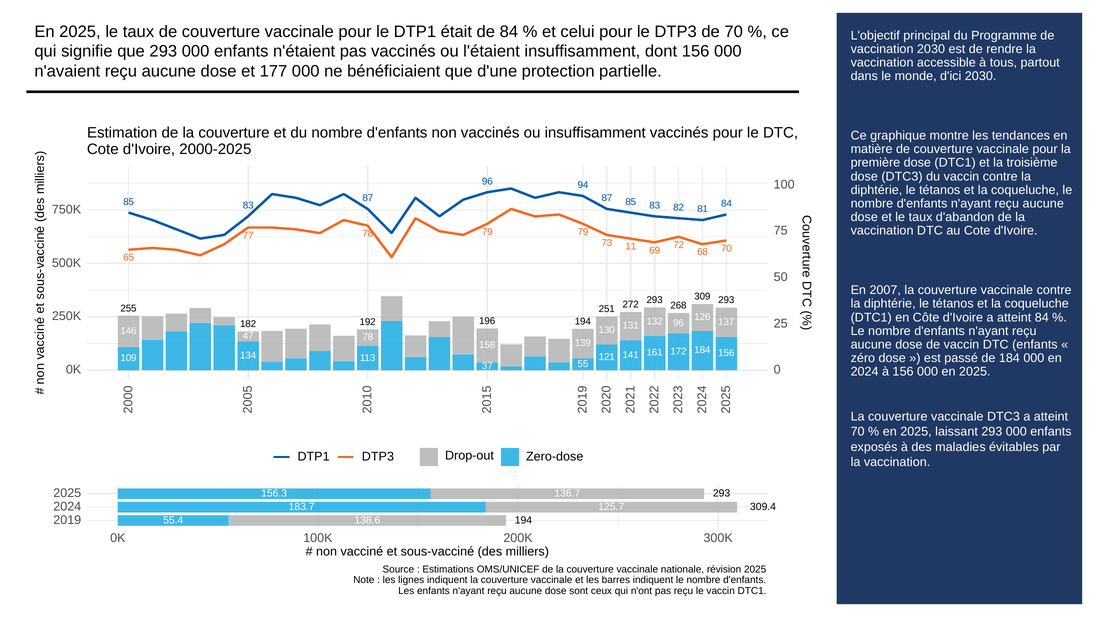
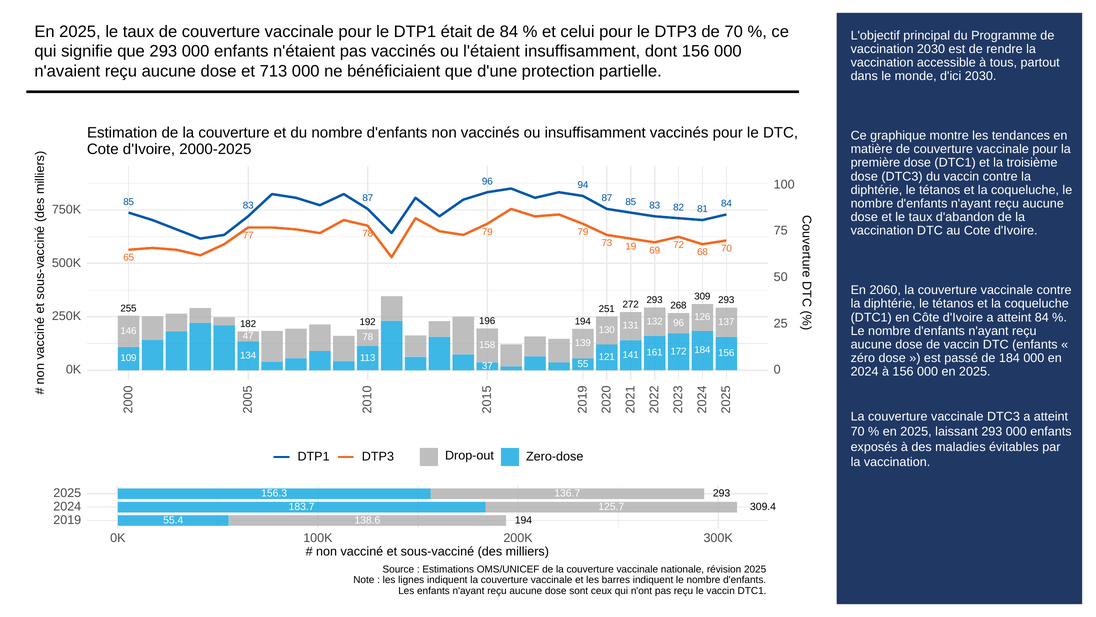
177: 177 -> 713
11: 11 -> 19
2007: 2007 -> 2060
